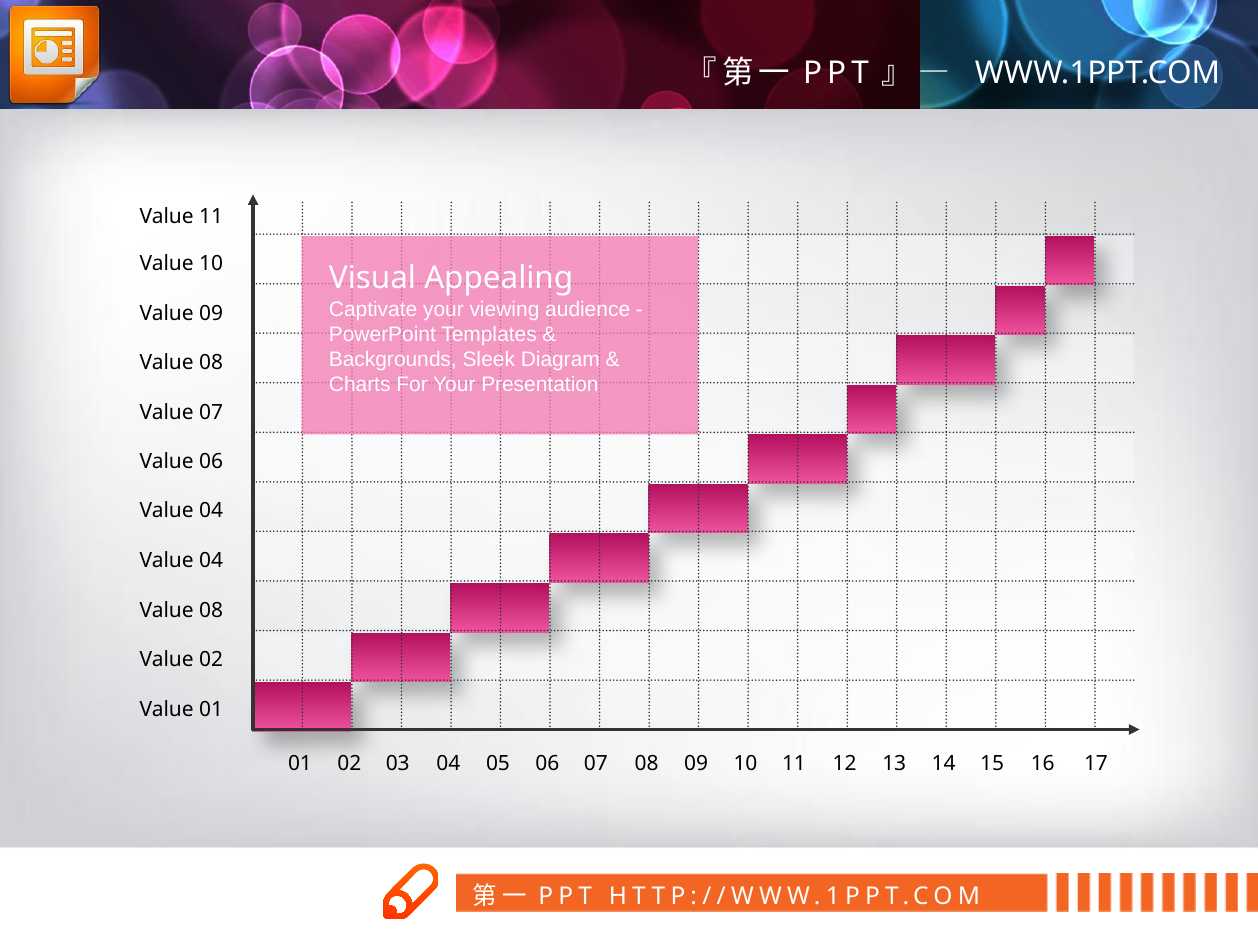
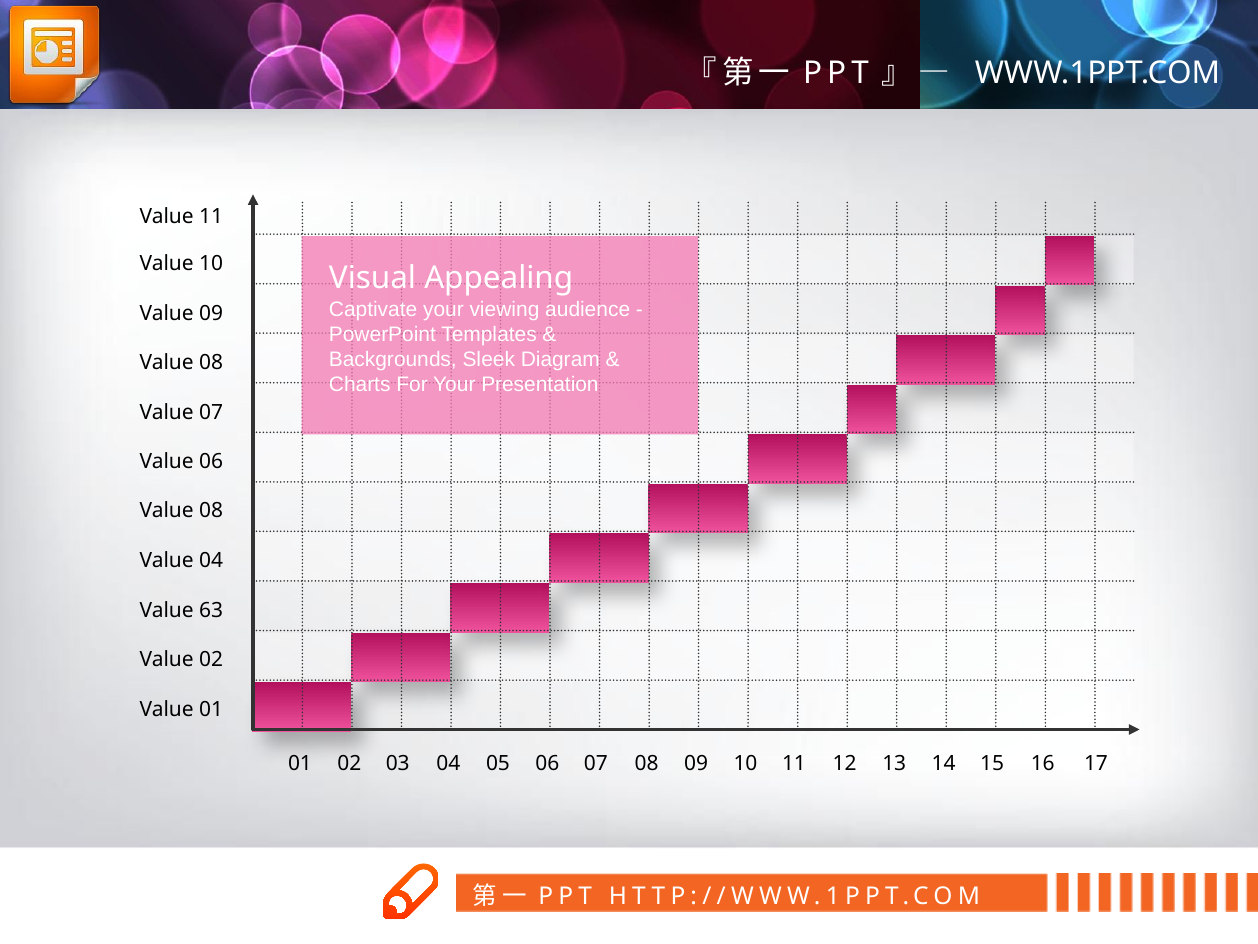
04 at (211, 511): 04 -> 08
08 at (211, 610): 08 -> 63
